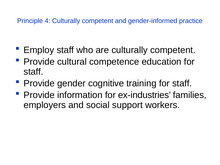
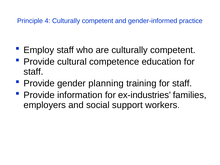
cognitive: cognitive -> planning
